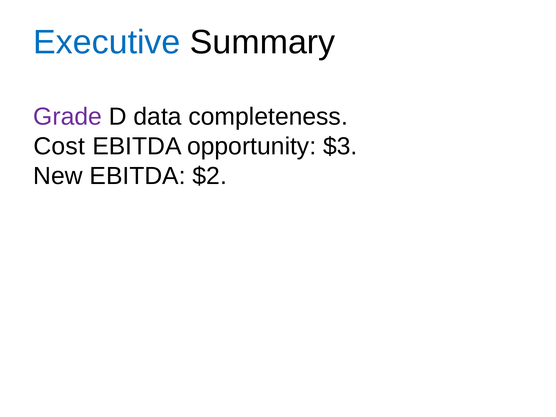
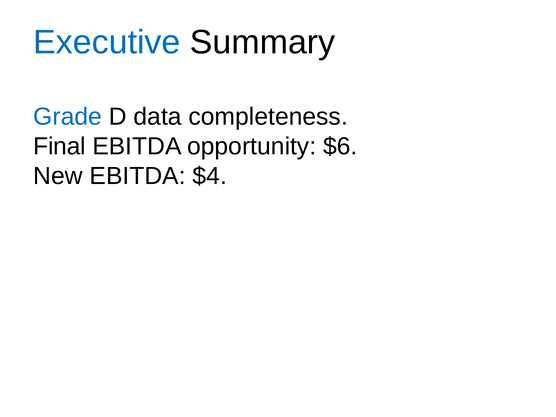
Grade colour: purple -> blue
Cost: Cost -> Final
$3: $3 -> $6
$2: $2 -> $4
